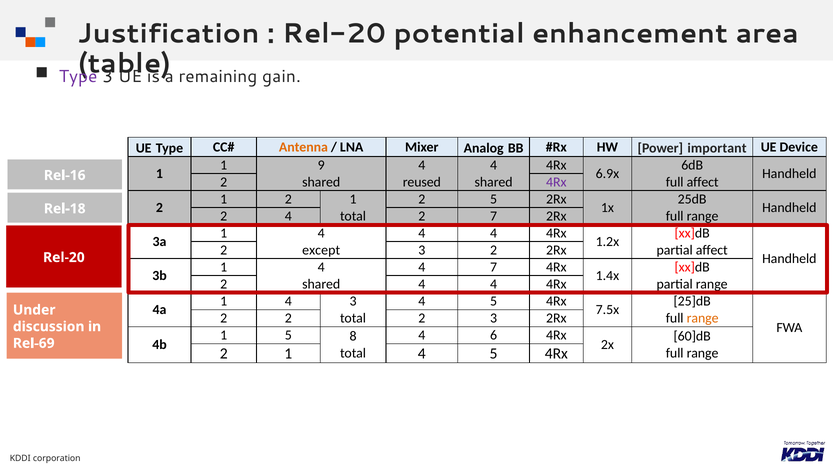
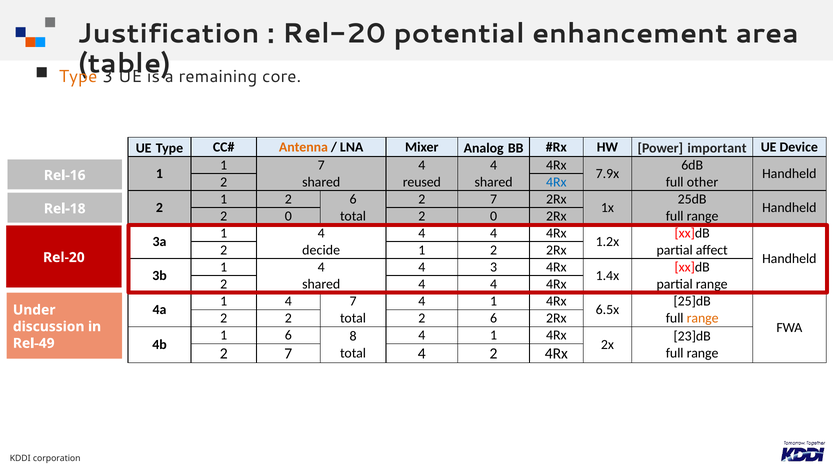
Type at (78, 77) colour: purple -> orange
gain: gain -> core
1 9: 9 -> 7
6.9x: 6.9x -> 7.9x
4Rx at (556, 182) colour: purple -> blue
full affect: affect -> other
1 2 1: 1 -> 6
5 at (494, 199): 5 -> 7
4 at (288, 216): 4 -> 0
7 at (494, 216): 7 -> 0
except: except -> decide
3 at (422, 250): 3 -> 1
4 7: 7 -> 3
4 3: 3 -> 7
5 at (494, 301): 5 -> 1
7.5x: 7.5x -> 6.5x
2 2 3: 3 -> 6
1 5: 5 -> 6
6 at (494, 335): 6 -> 1
60]dB: 60]dB -> 23]dB
Rel-69: Rel-69 -> Rel-49
1 at (288, 353): 1 -> 7
5 at (494, 353): 5 -> 2
